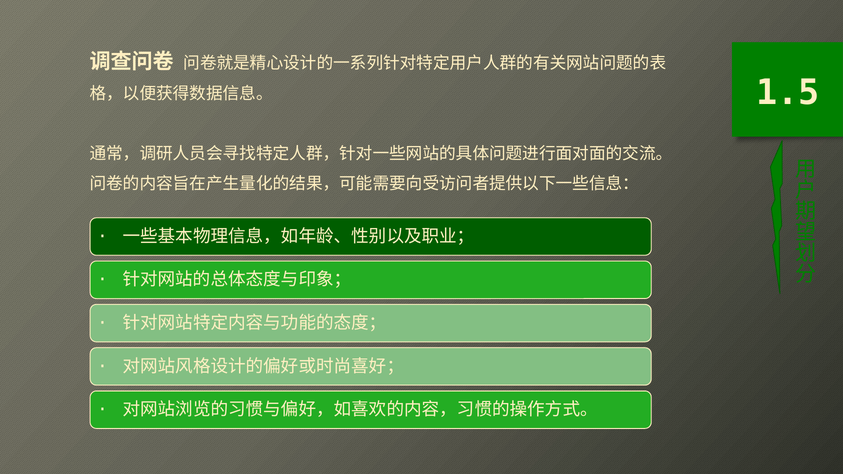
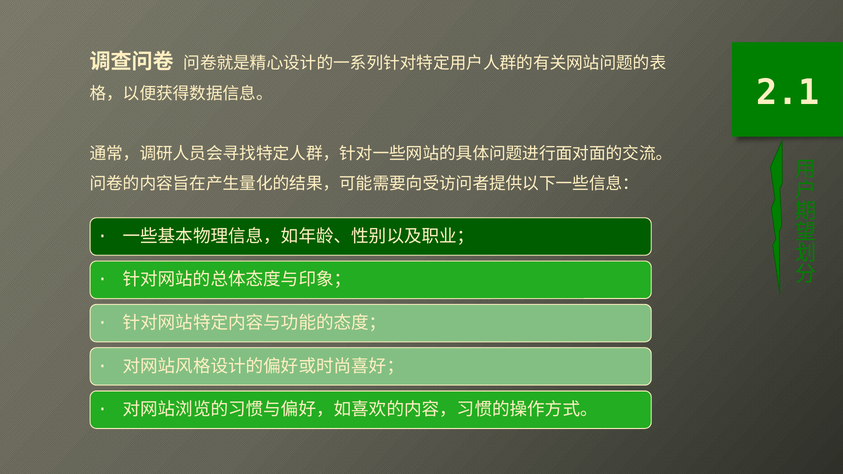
1.5: 1.5 -> 2.1
